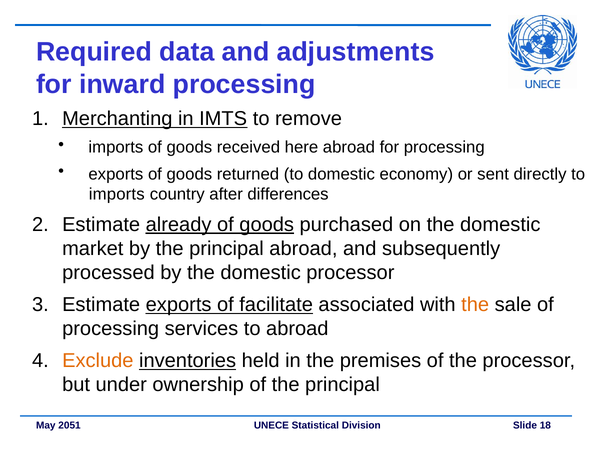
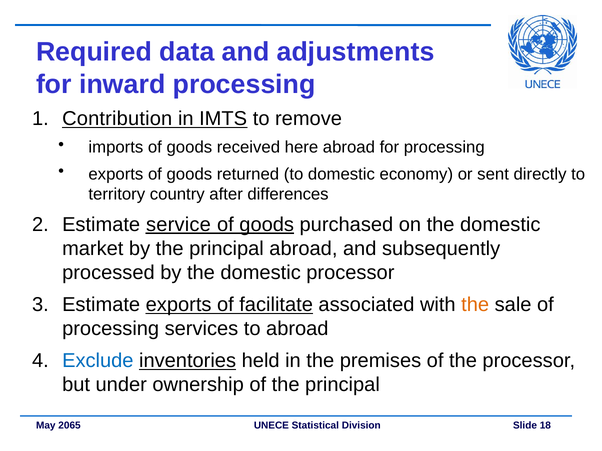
Merchanting: Merchanting -> Contribution
imports at (117, 194): imports -> territory
already: already -> service
Exclude colour: orange -> blue
2051: 2051 -> 2065
